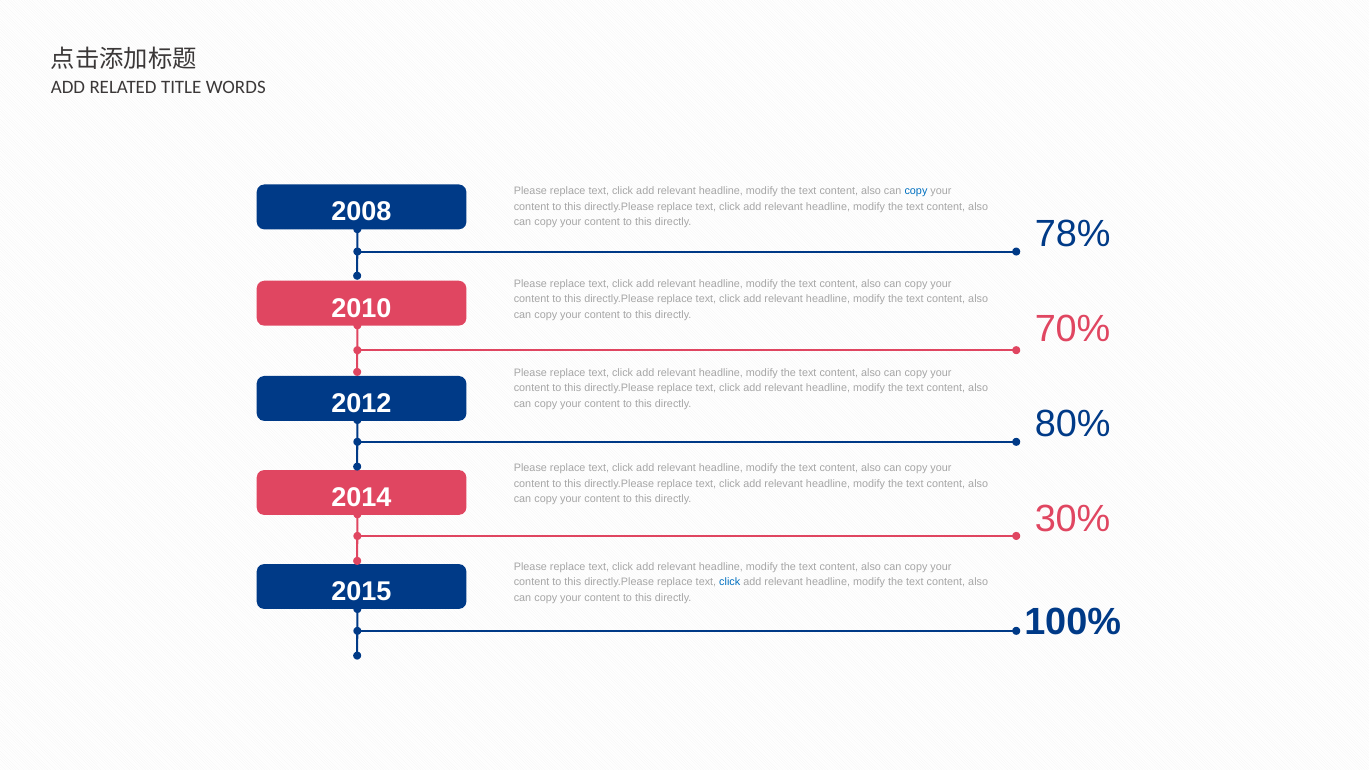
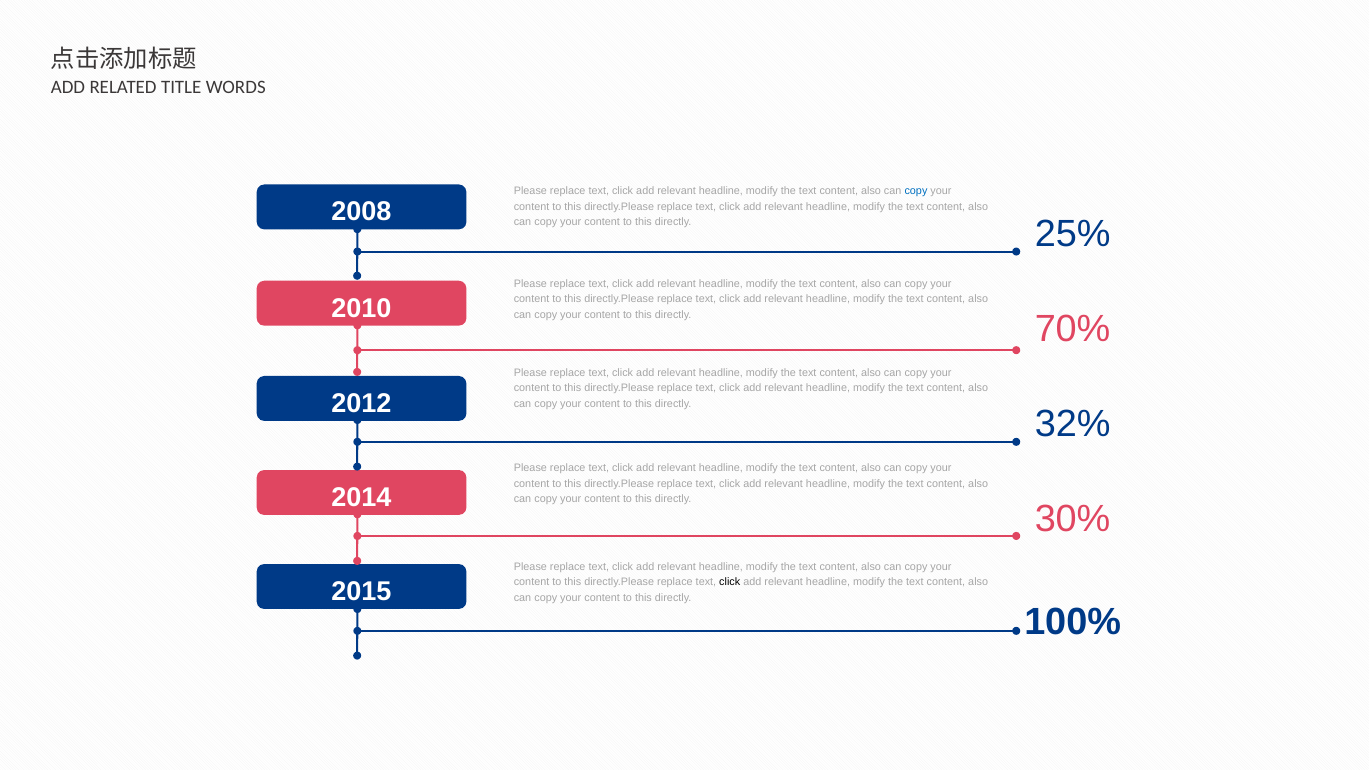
78%: 78% -> 25%
80%: 80% -> 32%
click at (730, 582) colour: blue -> black
